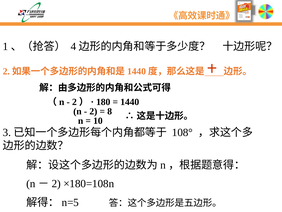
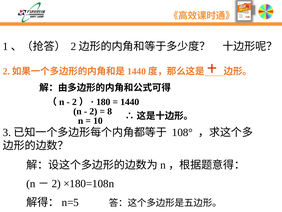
4 at (73, 46): 4 -> 2
